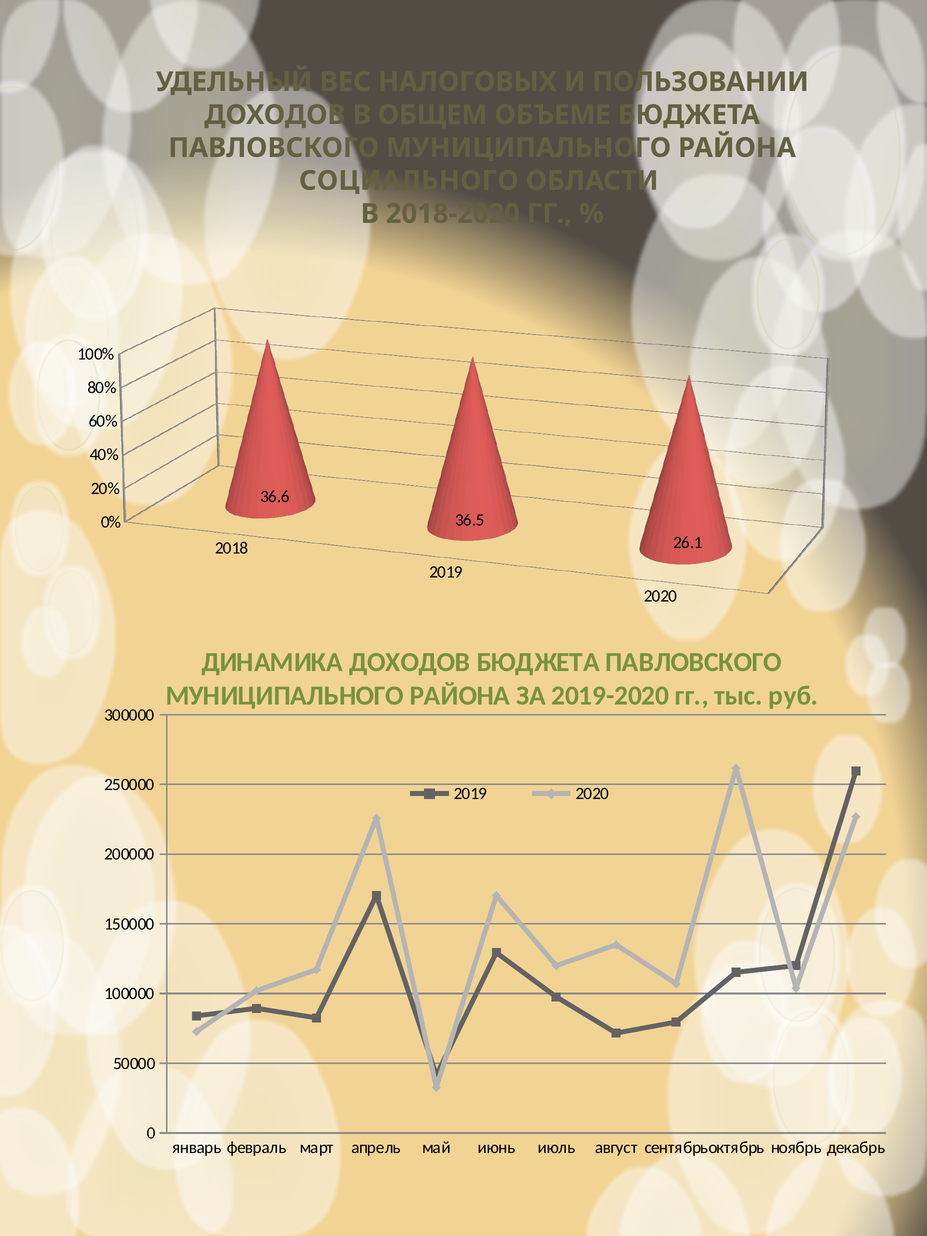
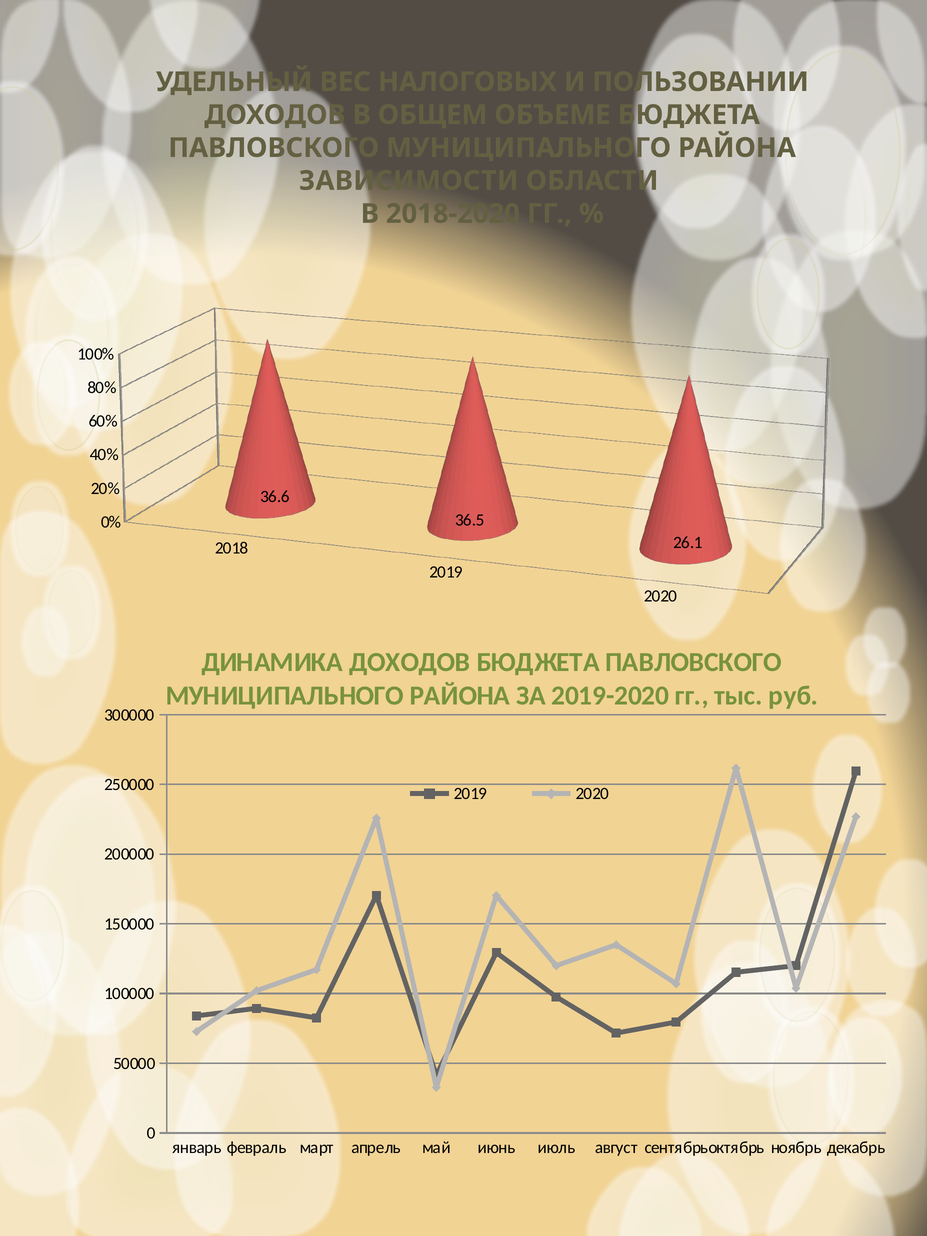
СОЦИАЛЬНОГО: СОЦИАЛЬНОГО -> ЗАВИСИМОСТИ
